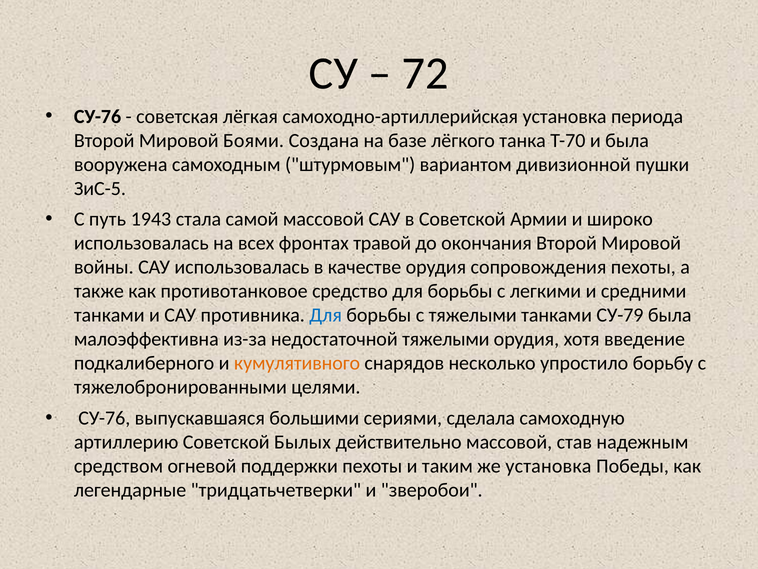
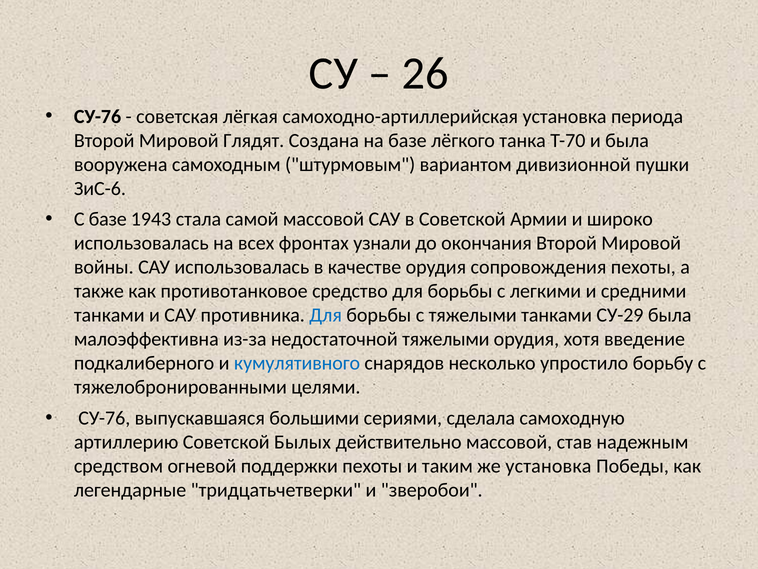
72: 72 -> 26
Боями: Боями -> Глядят
ЗиС-5: ЗиС-5 -> ЗиС-6
С путь: путь -> базе
травой: травой -> узнали
СУ-79: СУ-79 -> СУ-29
кумулятивного colour: orange -> blue
